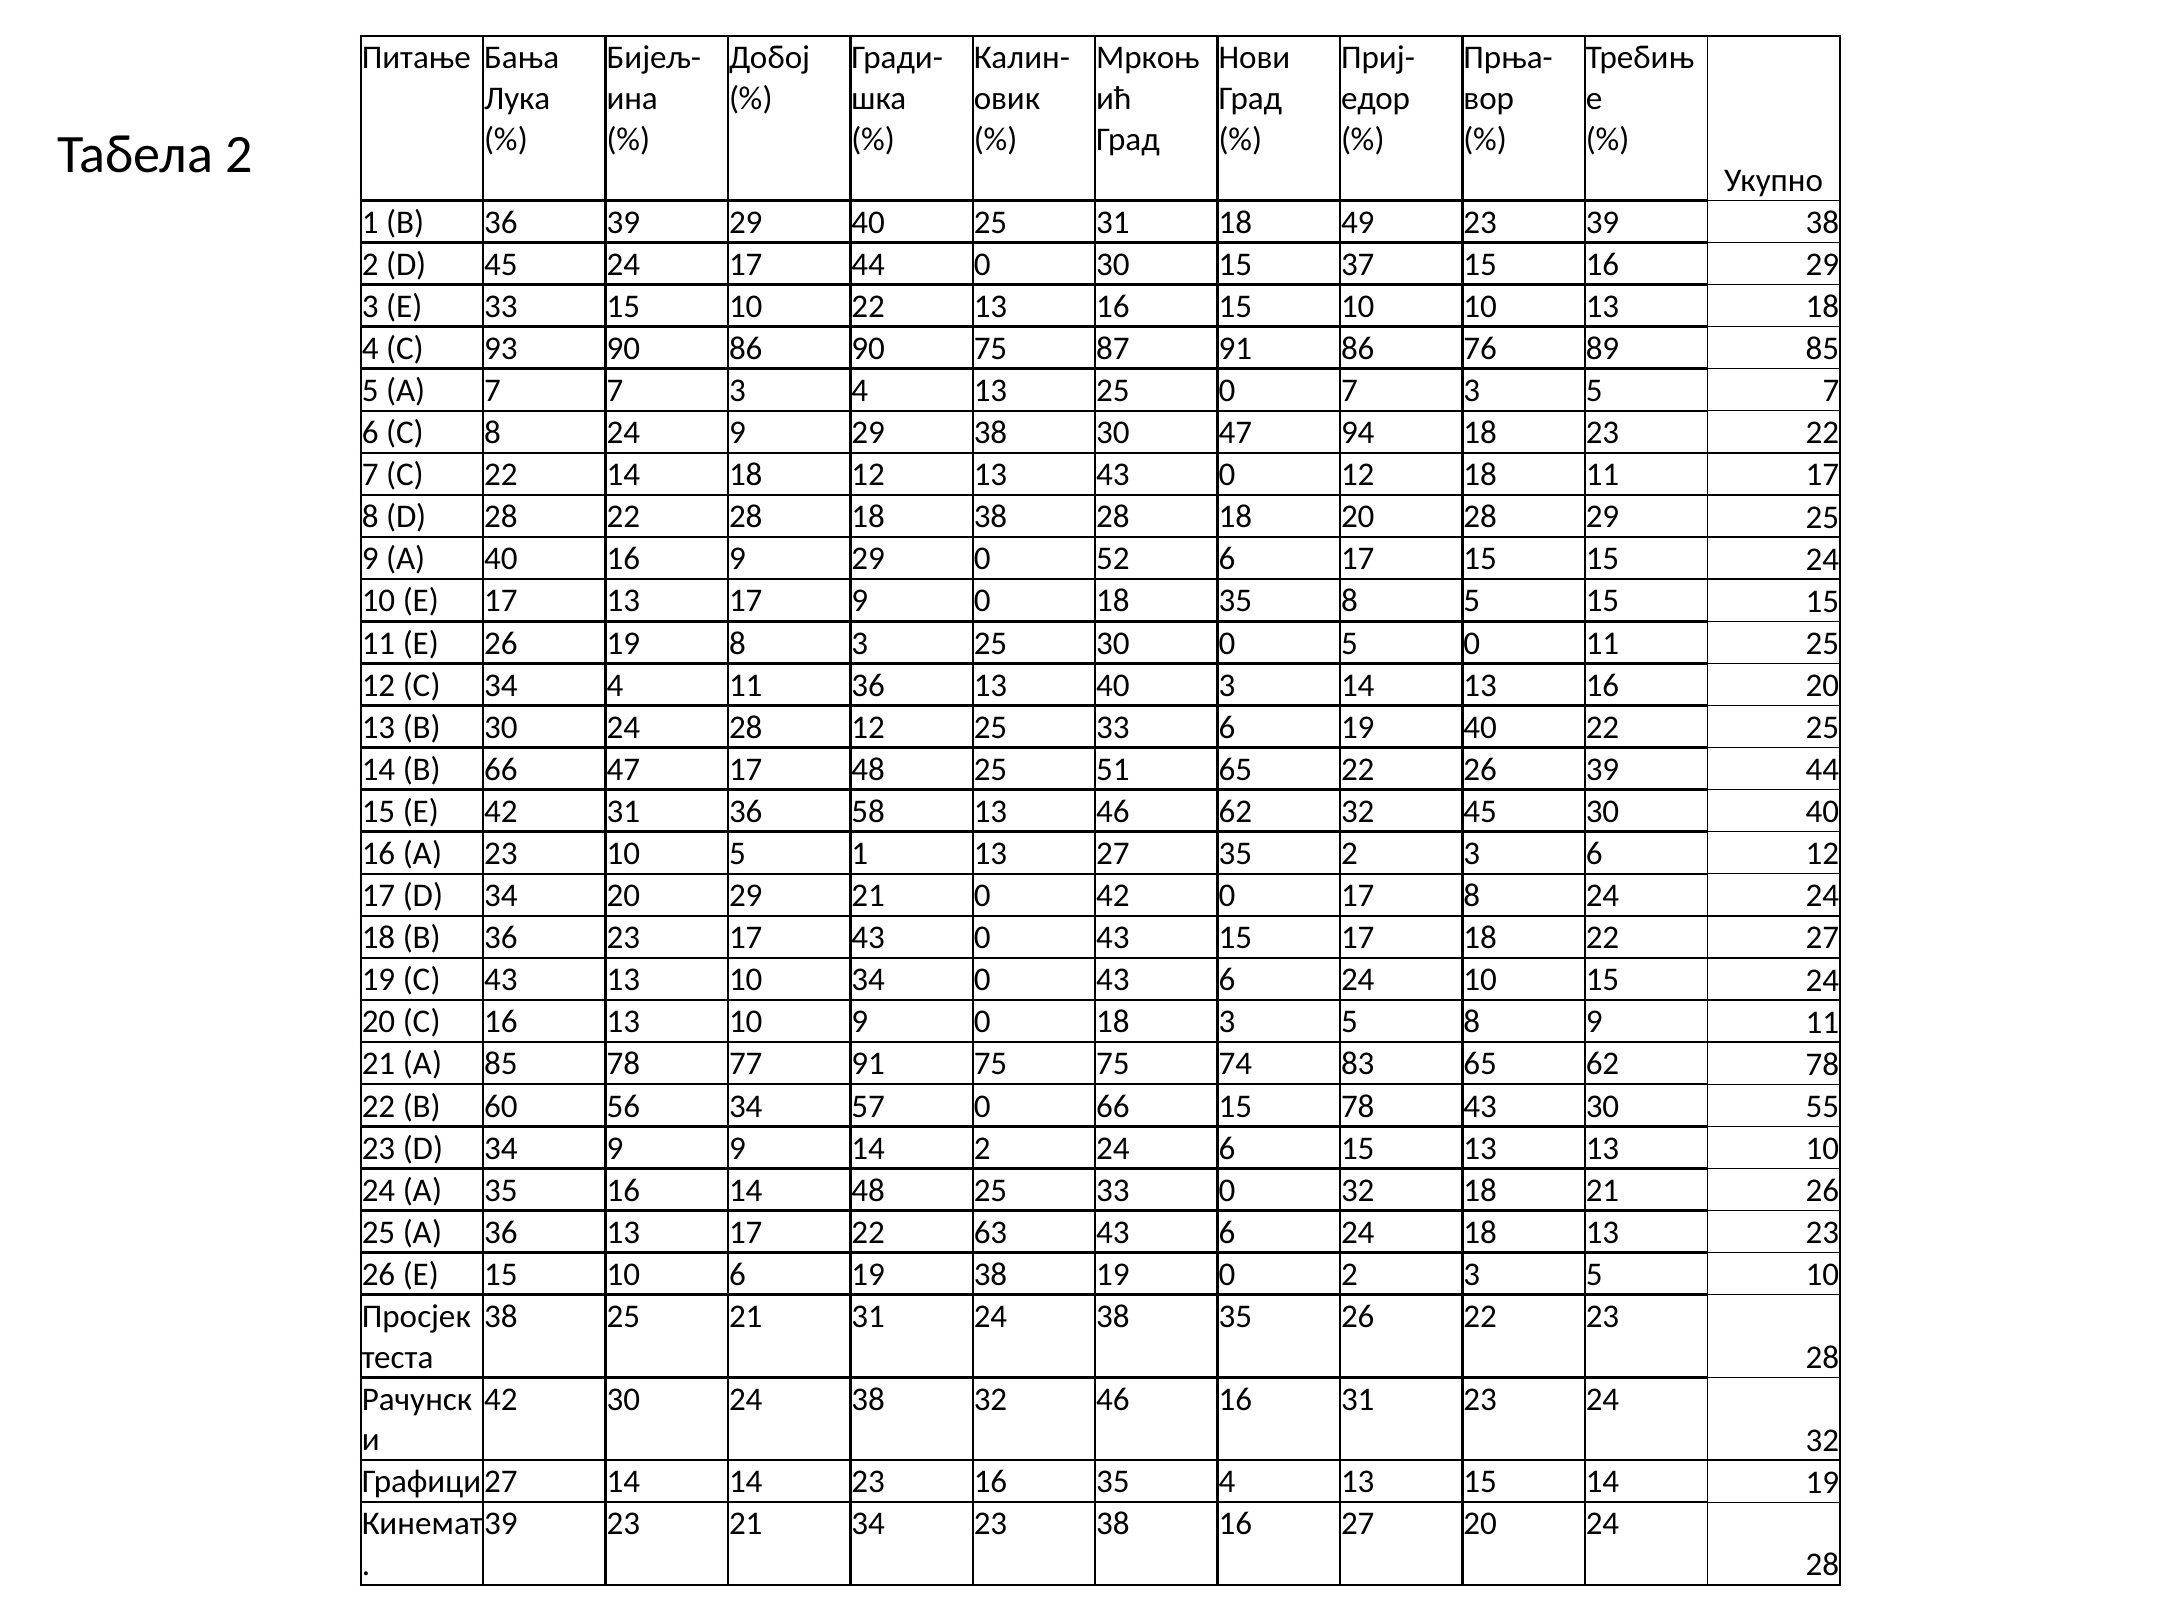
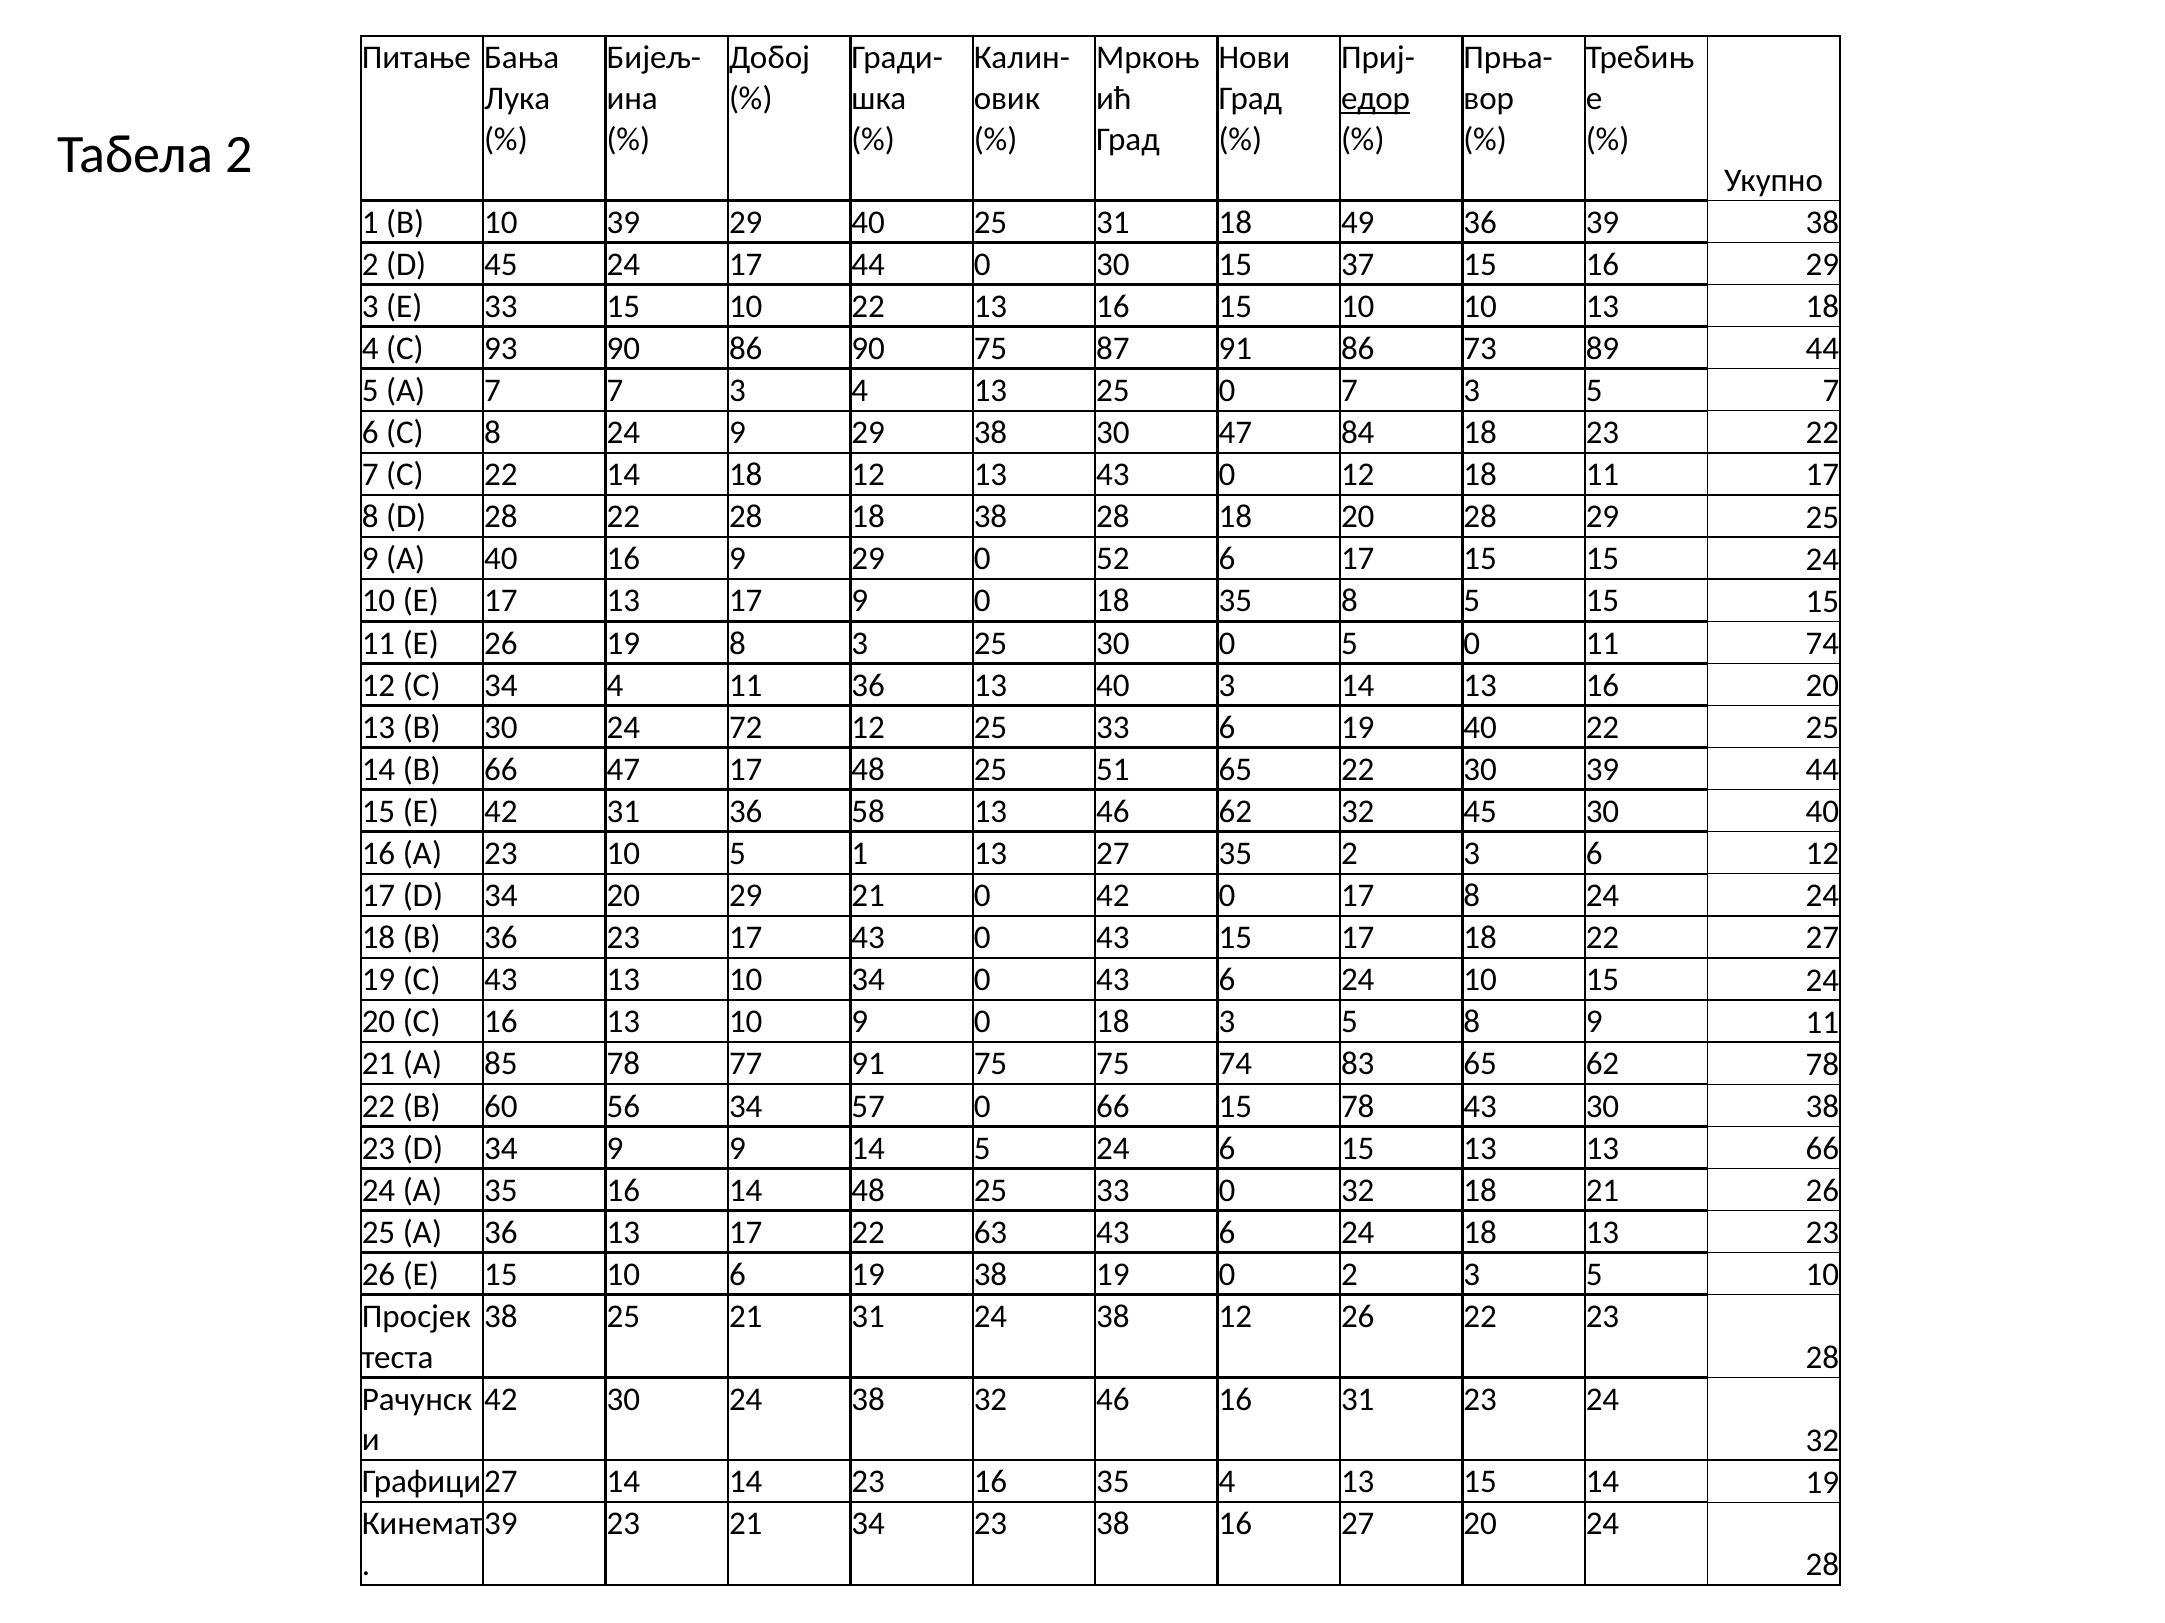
едор underline: none -> present
1 B 36: 36 -> 10
49 23: 23 -> 36
76: 76 -> 73
89 85: 85 -> 44
94: 94 -> 84
11 25: 25 -> 74
30 24 28: 28 -> 72
22 26: 26 -> 30
30 55: 55 -> 38
14 2: 2 -> 5
13 13 10: 10 -> 66
38 35: 35 -> 12
